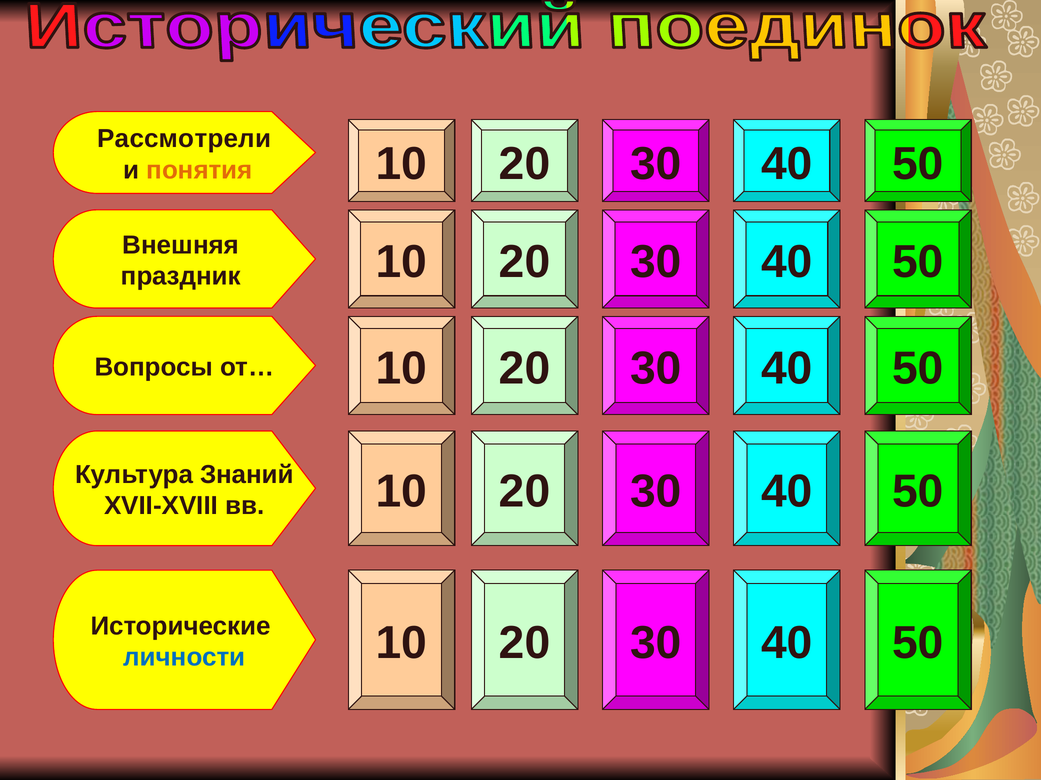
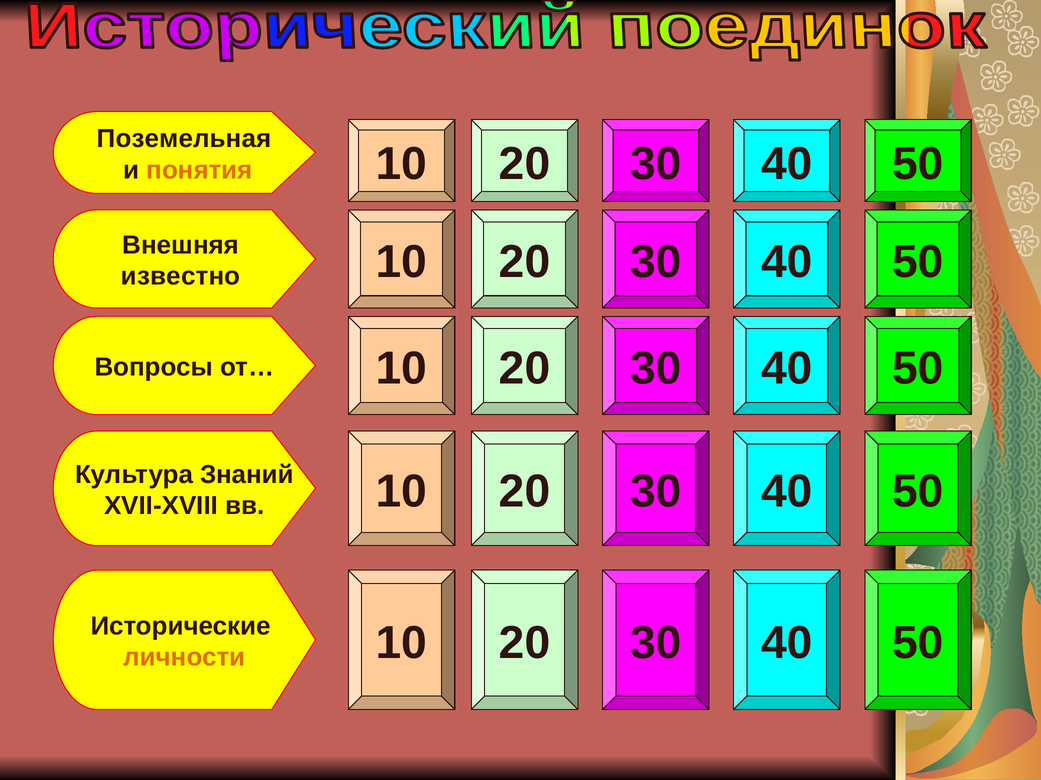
Рассмотрели: Рассмотрели -> Поземельная
праздник: праздник -> известно
личности colour: blue -> orange
